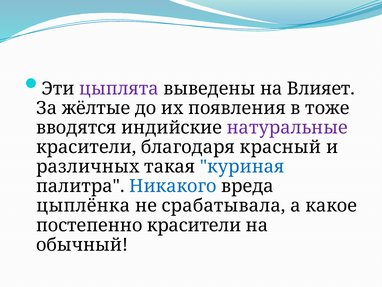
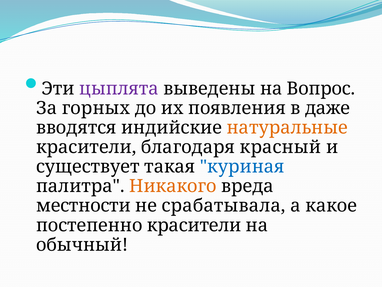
Влияет: Влияет -> Вопрос
жёлтые: жёлтые -> горных
тоже: тоже -> даже
натуральные colour: purple -> orange
различных: различных -> существует
Никакого colour: blue -> orange
цыплёнка: цыплёнка -> местности
